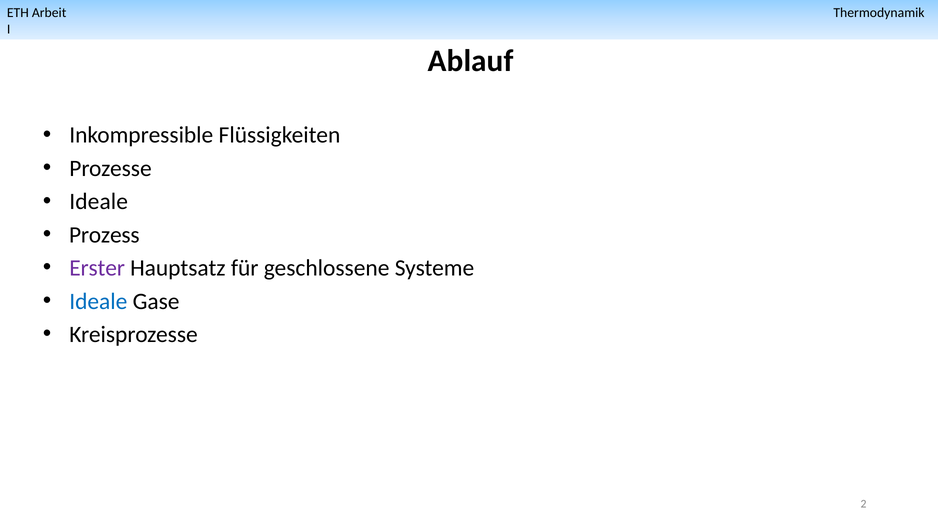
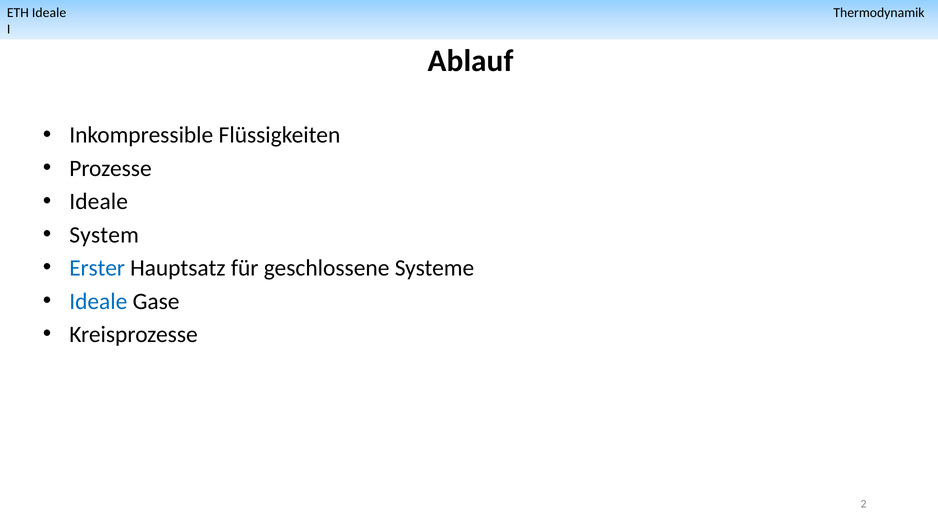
ETH Arbeit: Arbeit -> Ideale
Prozess: Prozess -> System
Erster colour: purple -> blue
